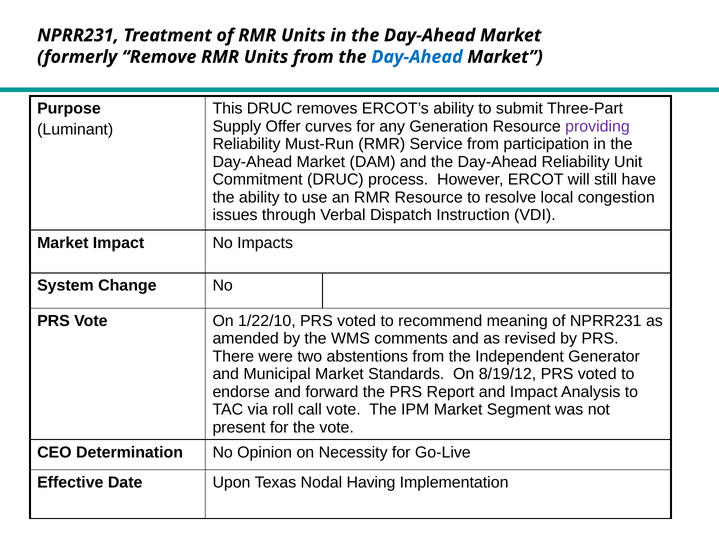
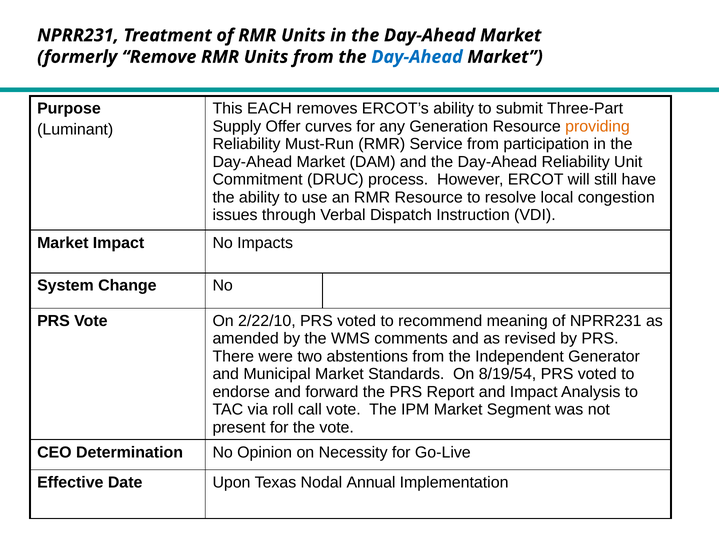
This DRUC: DRUC -> EACH
providing colour: purple -> orange
1/22/10: 1/22/10 -> 2/22/10
8/19/12: 8/19/12 -> 8/19/54
Having: Having -> Annual
